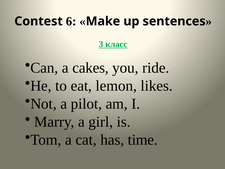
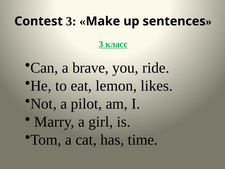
Contest 6: 6 -> 3
cakes: cakes -> brave
